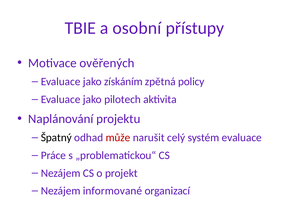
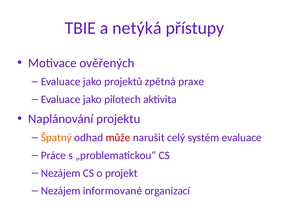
osobní: osobní -> netýká
získáním: získáním -> projektů
policy: policy -> praxe
Špatný colour: black -> orange
